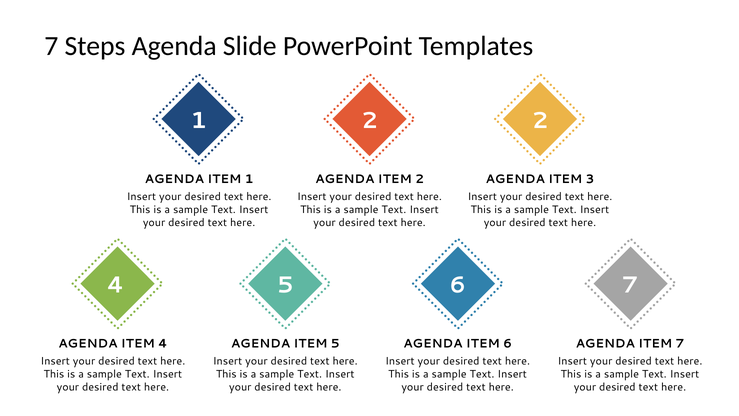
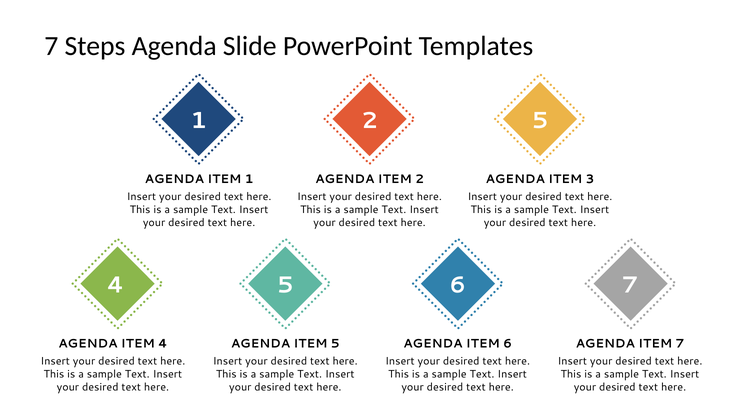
2 2: 2 -> 5
